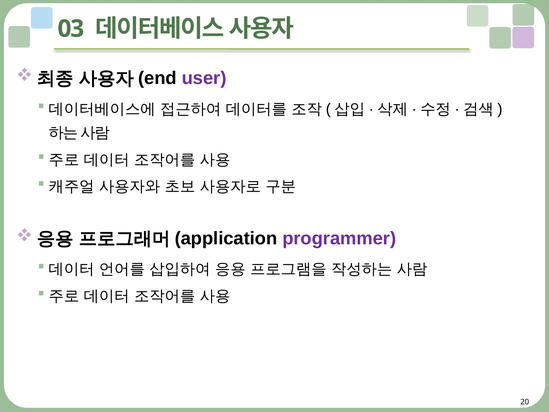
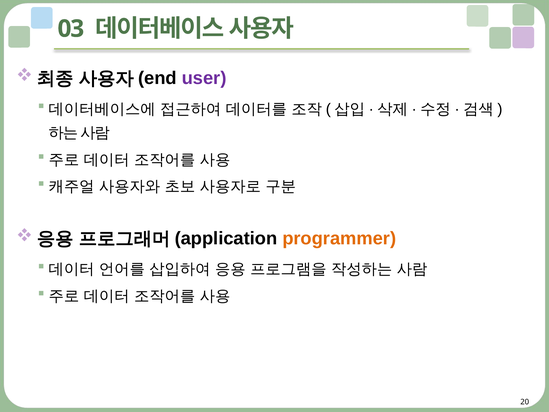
programmer colour: purple -> orange
